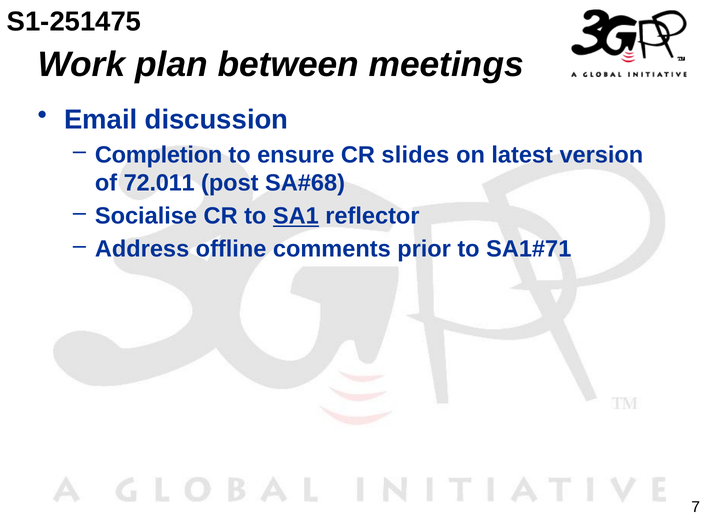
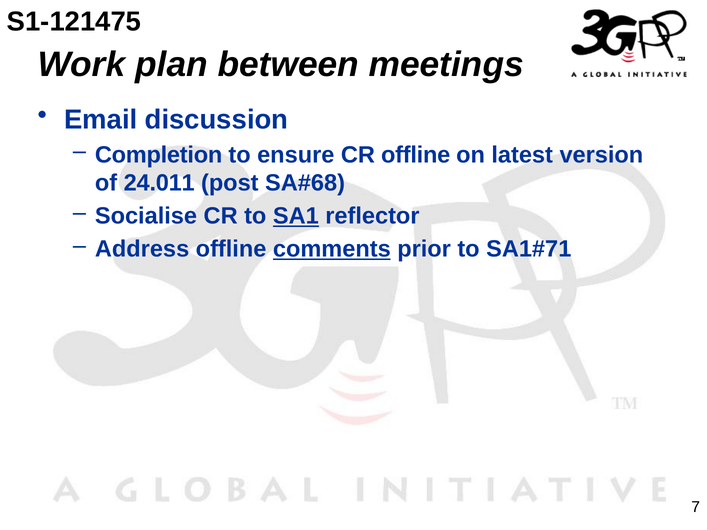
S1-251475: S1-251475 -> S1-121475
CR slides: slides -> offline
72.011: 72.011 -> 24.011
comments underline: none -> present
